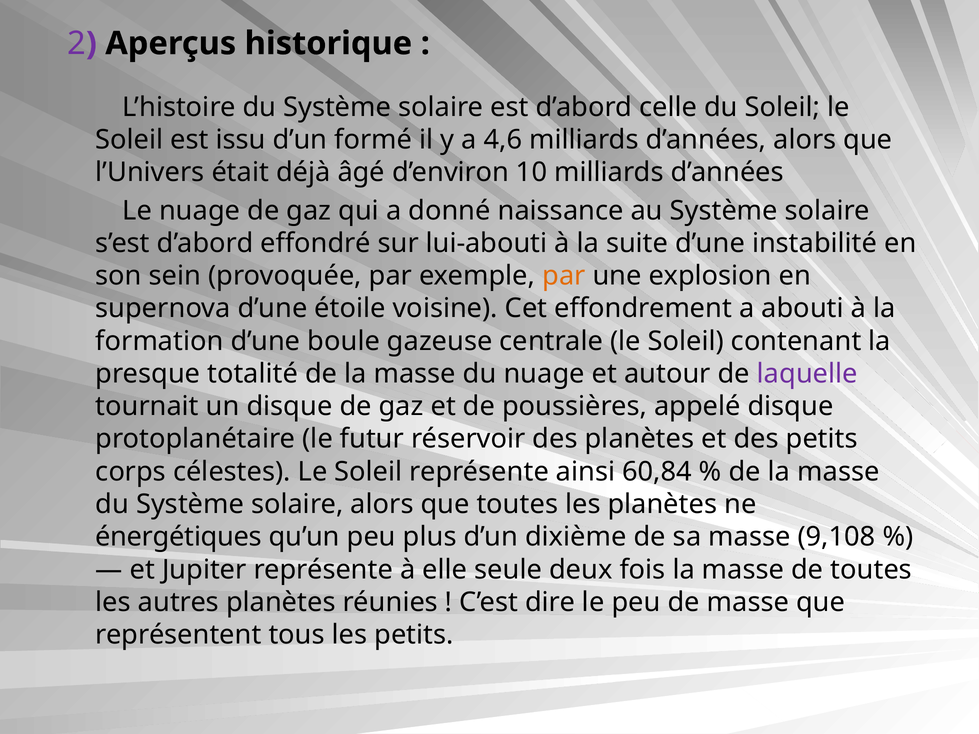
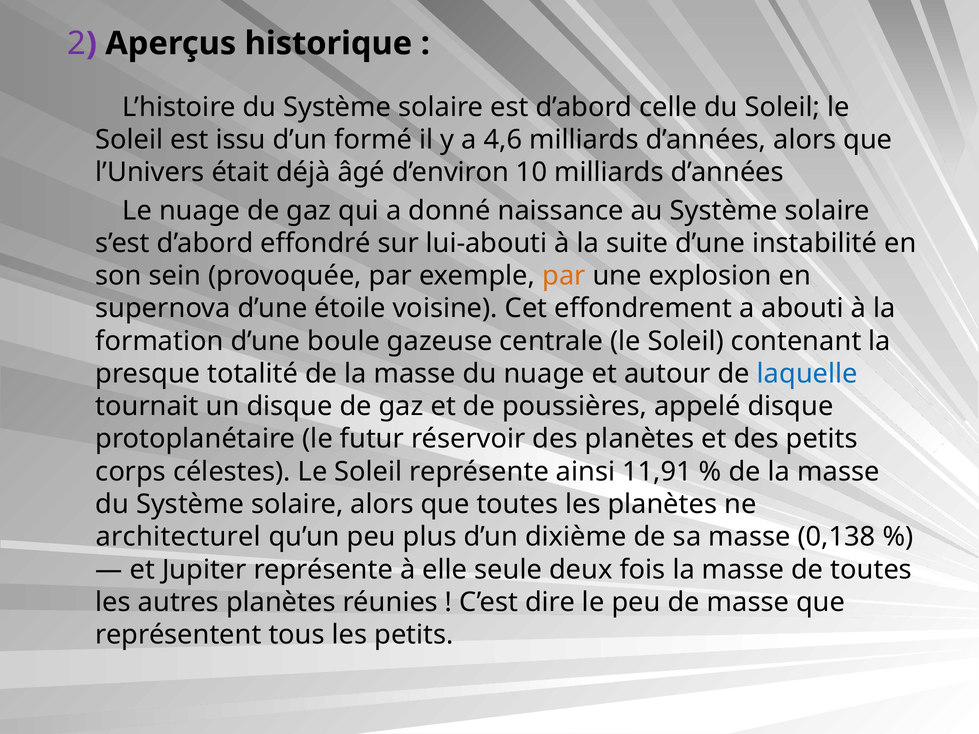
laquelle colour: purple -> blue
60,84: 60,84 -> 11,91
énergétiques: énergétiques -> architecturel
9,108: 9,108 -> 0,138
